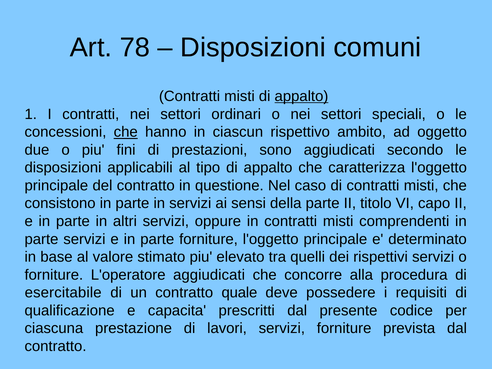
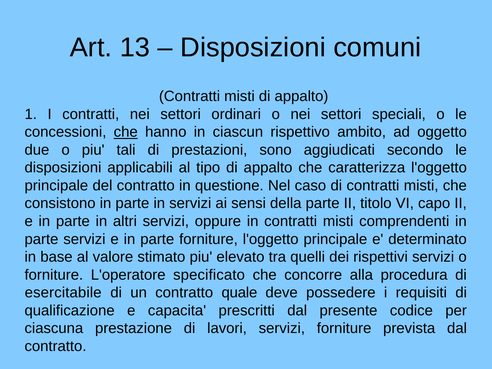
78: 78 -> 13
appalto at (301, 96) underline: present -> none
fini: fini -> tali
L'operatore aggiudicati: aggiudicati -> specificato
